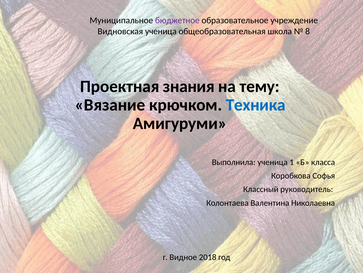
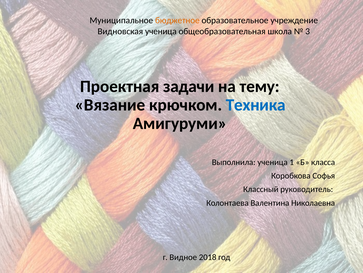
бюджетное colour: purple -> orange
8: 8 -> 3
знания: знания -> задачи
